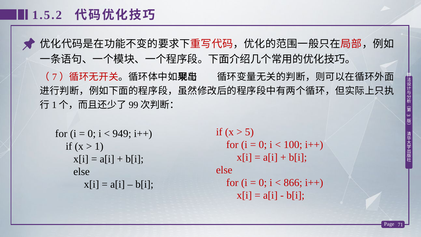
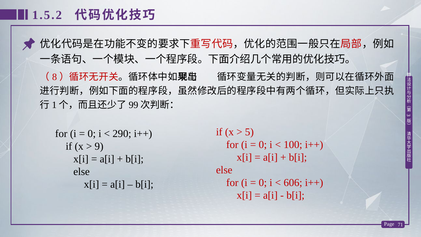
7: 7 -> 8
949: 949 -> 290
1: 1 -> 9
866: 866 -> 606
